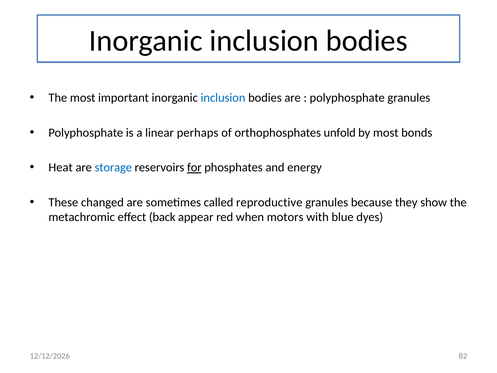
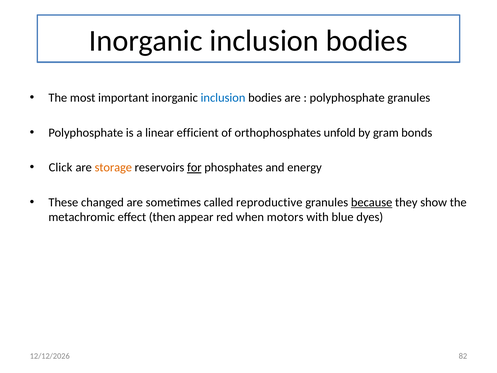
perhaps: perhaps -> efficient
by most: most -> gram
Heat: Heat -> Click
storage colour: blue -> orange
because underline: none -> present
back: back -> then
